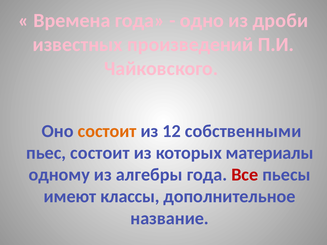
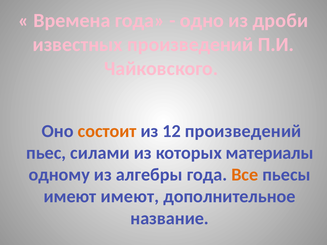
12 собственными: собственными -> произведений
пьес состоит: состоит -> силами
Все colour: red -> orange
имеют классы: классы -> имеют
